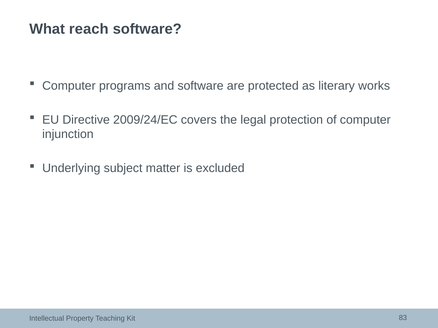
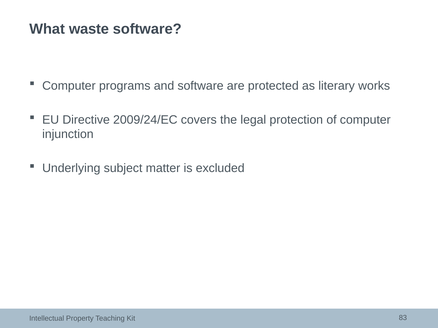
reach: reach -> waste
